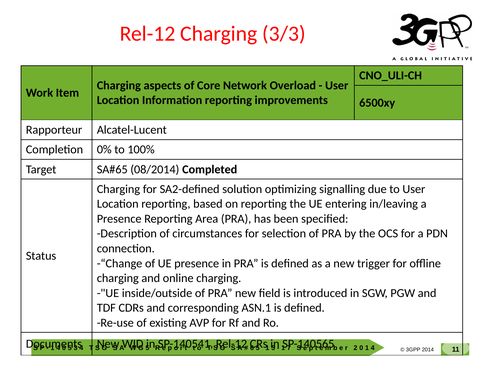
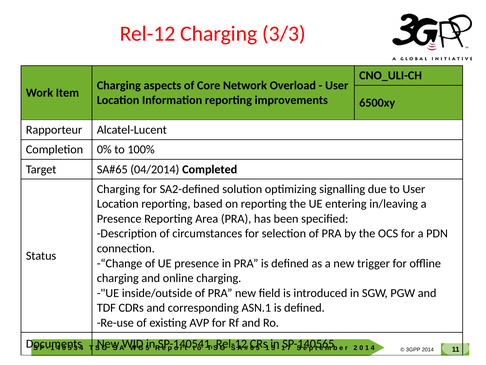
08/2014: 08/2014 -> 04/2014
